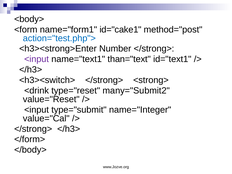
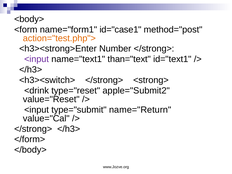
id="cake1: id="cake1 -> id="case1
action="test.php"> colour: blue -> orange
many="Submit2: many="Submit2 -> apple="Submit2
name="Integer: name="Integer -> name="Return
